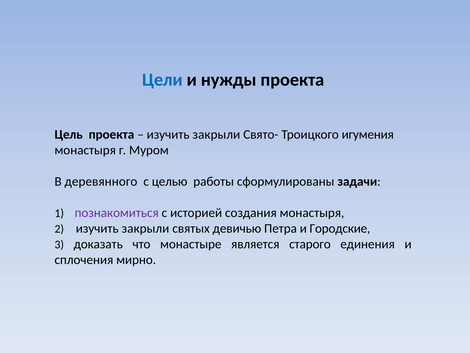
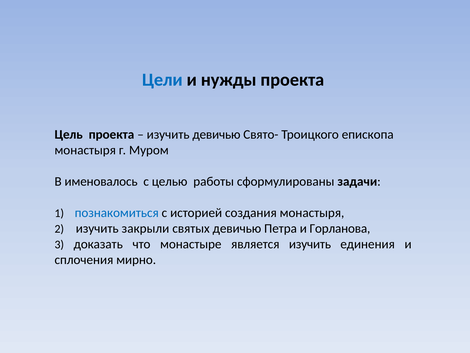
закрыли at (216, 134): закрыли -> девичью
игумения: игумения -> епископа
деревянного: деревянного -> именовалось
познакомиться colour: purple -> blue
Городские: Городские -> Горланова
является старого: старого -> изучить
